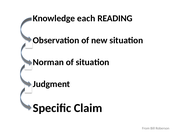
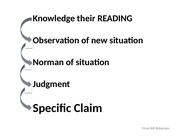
each: each -> their
